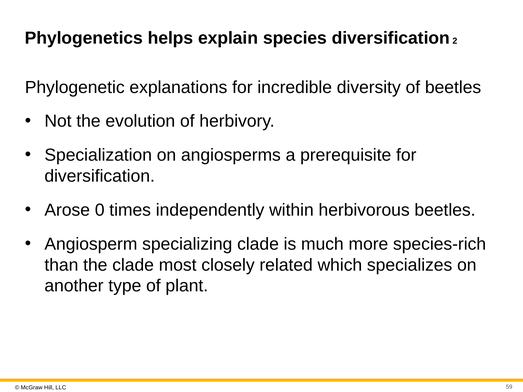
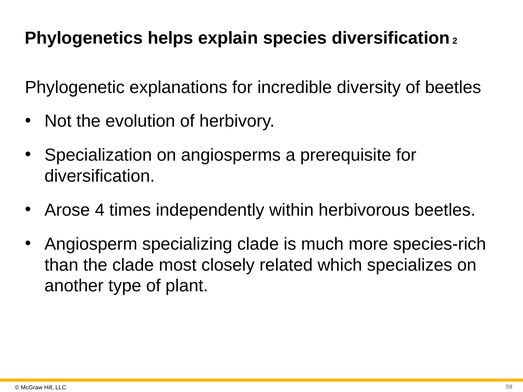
0: 0 -> 4
